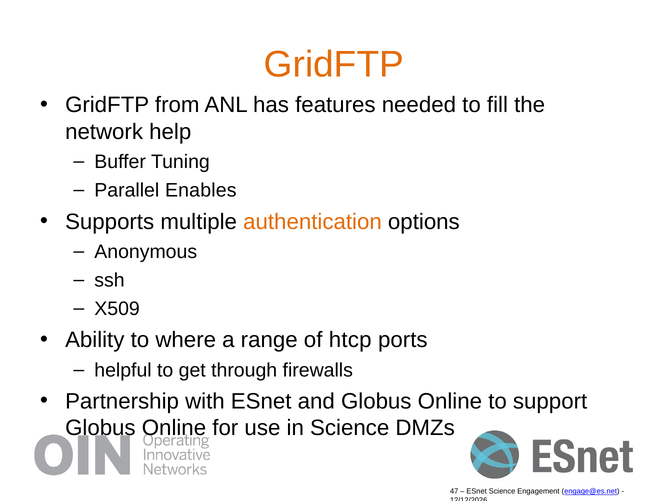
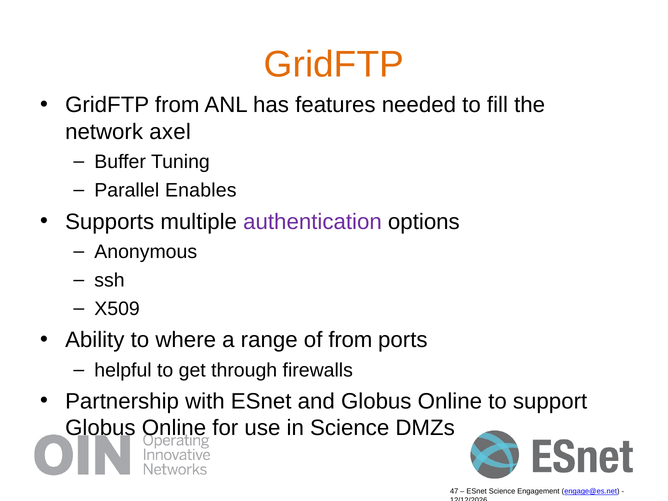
help: help -> axel
authentication colour: orange -> purple
of htcp: htcp -> from
